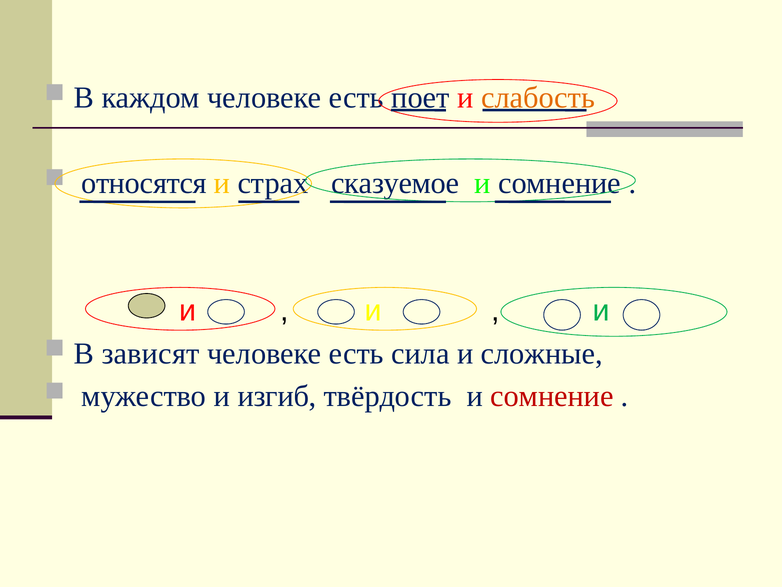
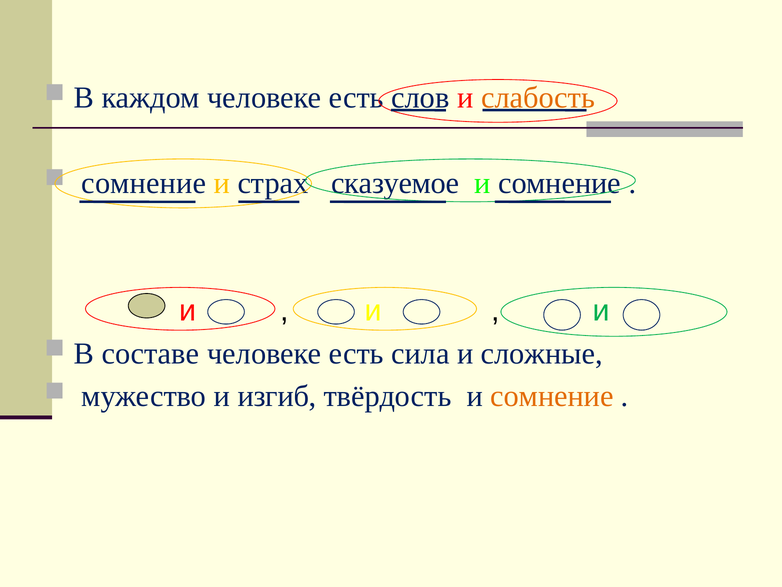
поет: поет -> слов
относятся at (144, 183): относятся -> сомнение
зависят: зависят -> составе
сомнение at (552, 396) colour: red -> orange
